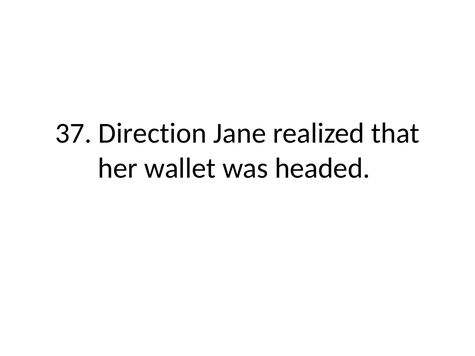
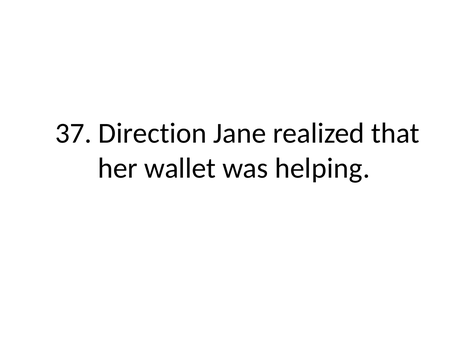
headed: headed -> helping
